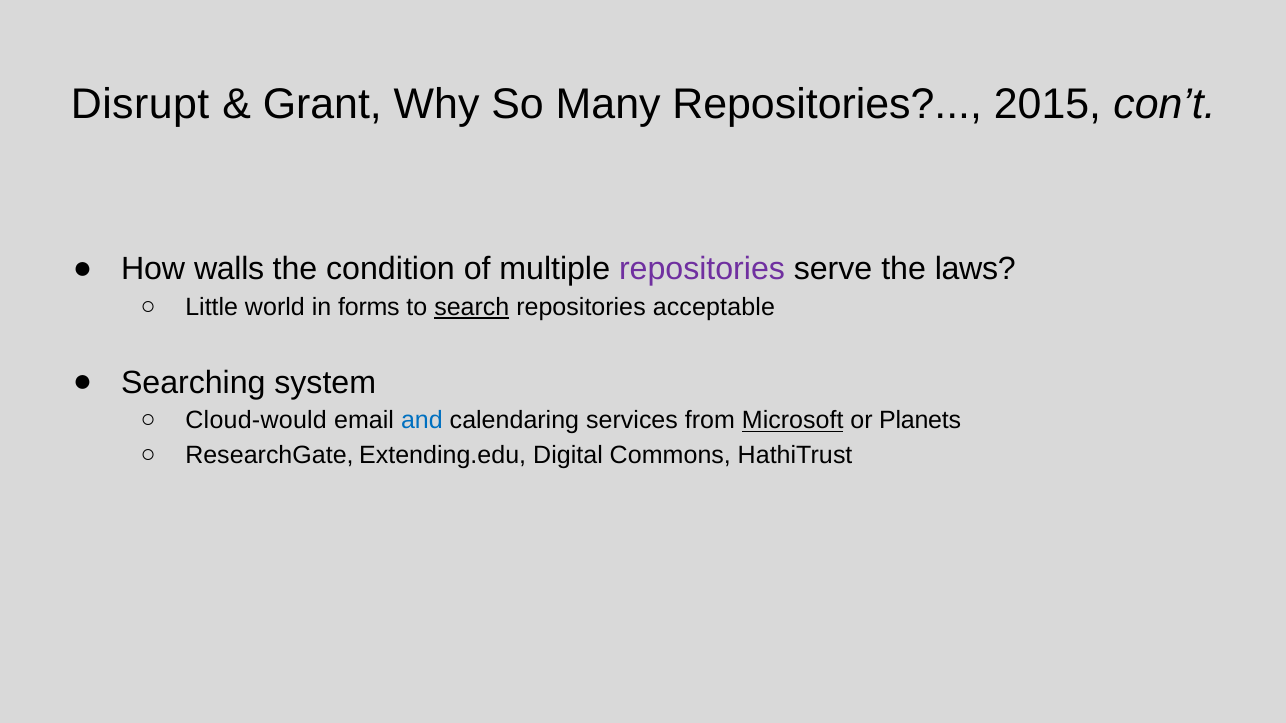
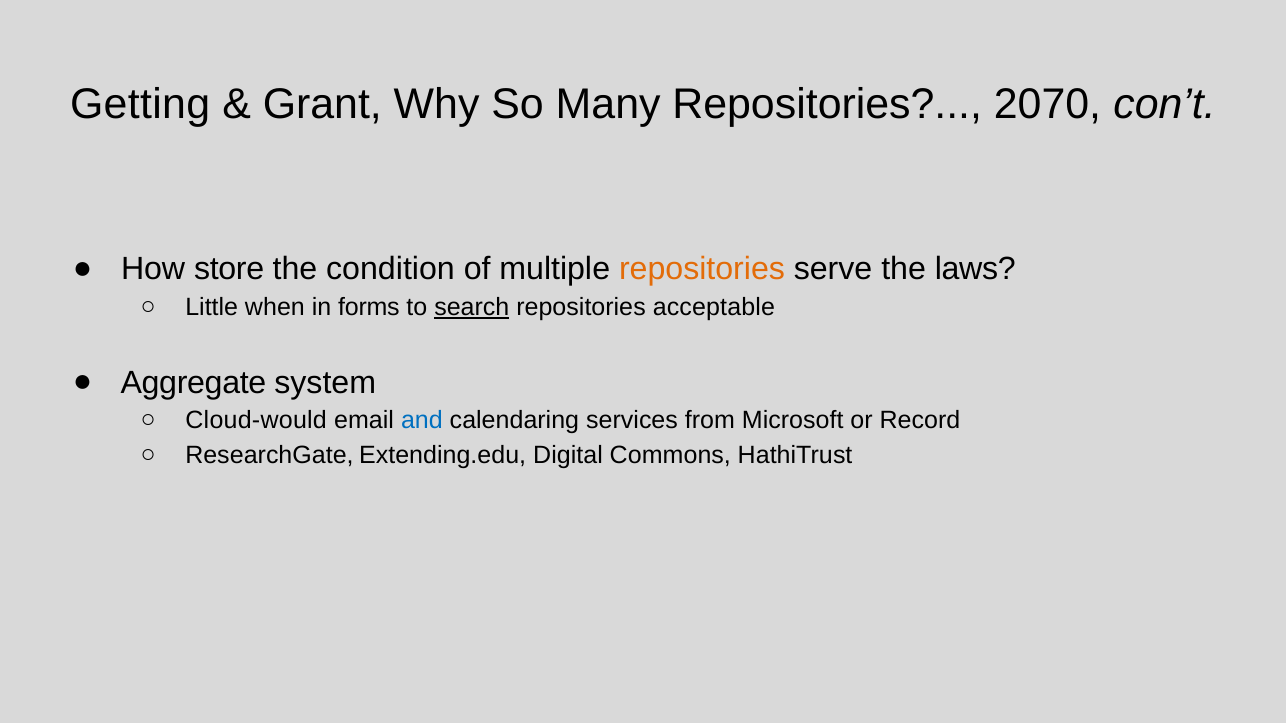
Disrupt: Disrupt -> Getting
2015: 2015 -> 2070
walls: walls -> store
repositories at (702, 269) colour: purple -> orange
world: world -> when
Searching: Searching -> Aggregate
Microsoft underline: present -> none
Planets: Planets -> Record
